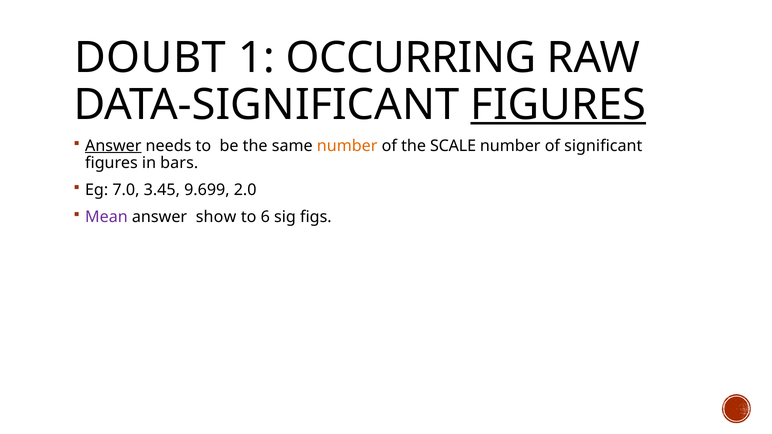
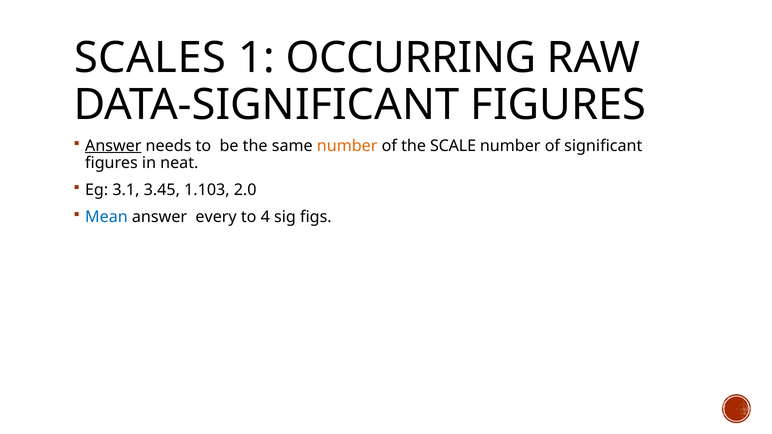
DOUBT: DOUBT -> SCALES
FIGURES at (558, 105) underline: present -> none
bars: bars -> neat
7.0: 7.0 -> 3.1
9.699: 9.699 -> 1.103
Mean colour: purple -> blue
show: show -> every
6: 6 -> 4
